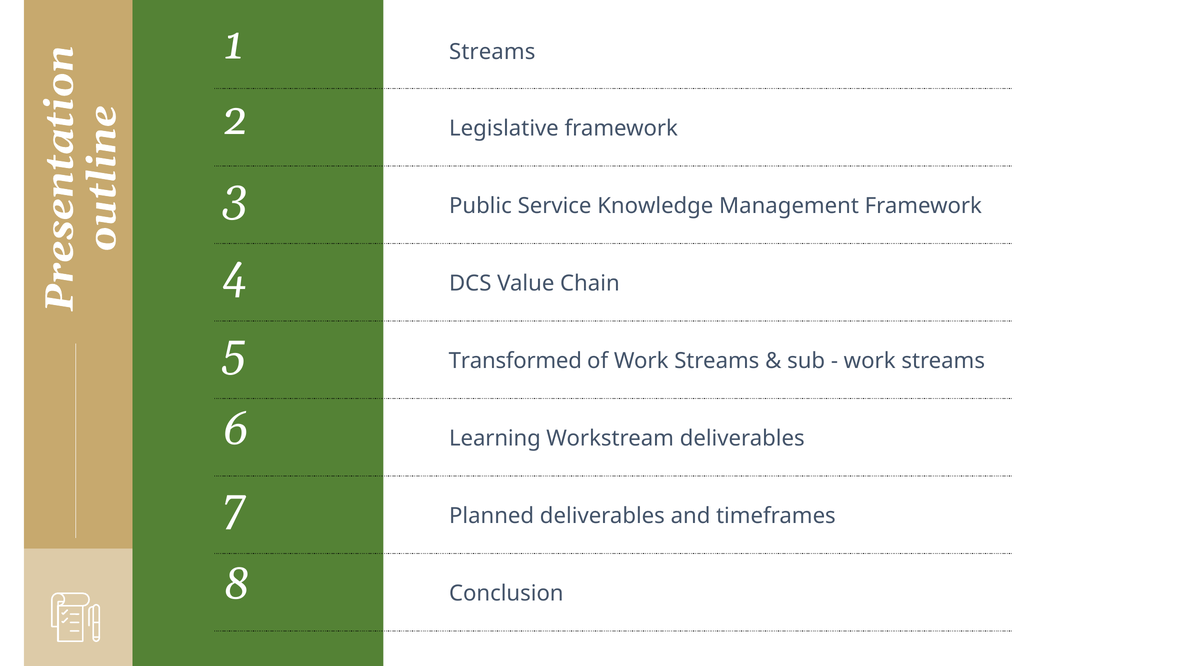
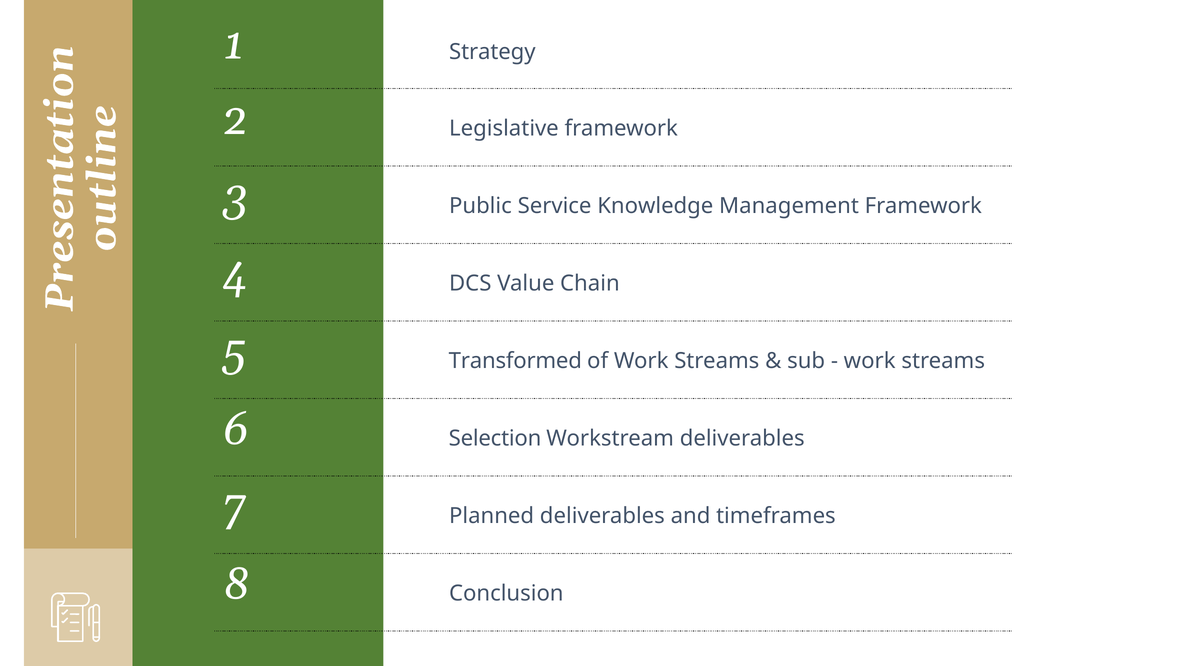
1 Streams: Streams -> Strategy
Learning: Learning -> Selection
